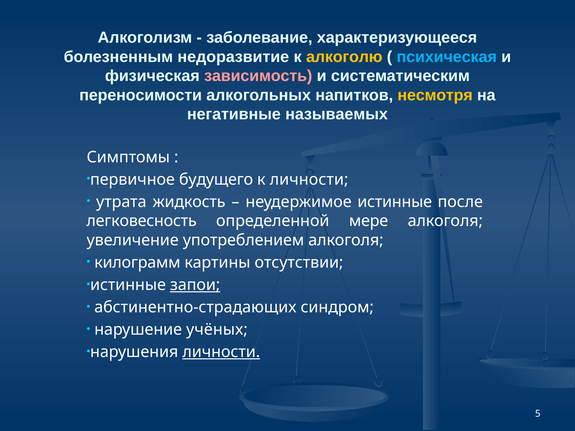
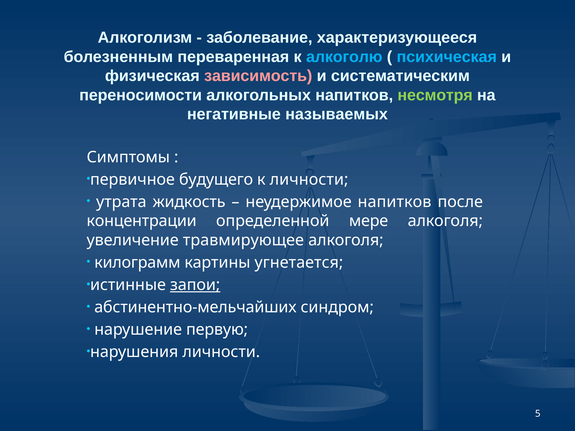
недоразвитие: недоразвитие -> переваренная
алкоголю colour: yellow -> light blue
несмотря colour: yellow -> light green
неудержимое истинные: истинные -> напитков
легковесность: легковесность -> концентрации
употреблением: употреблением -> травмирующее
отсутствии: отсутствии -> угнетается
абстинентно-страдающих: абстинентно-страдающих -> абстинентно-мельчайших
учёных: учёных -> первую
личности at (221, 352) underline: present -> none
